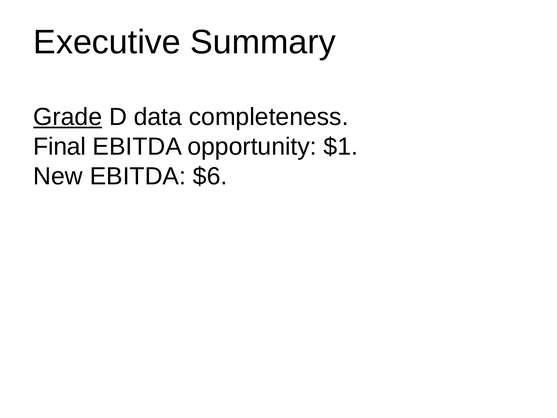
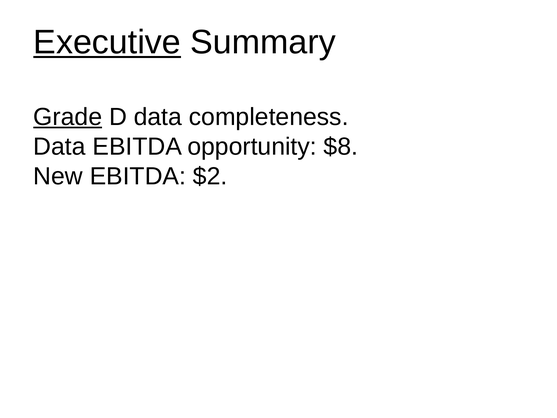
Executive underline: none -> present
Final at (60, 147): Final -> Data
$1: $1 -> $8
$6: $6 -> $2
